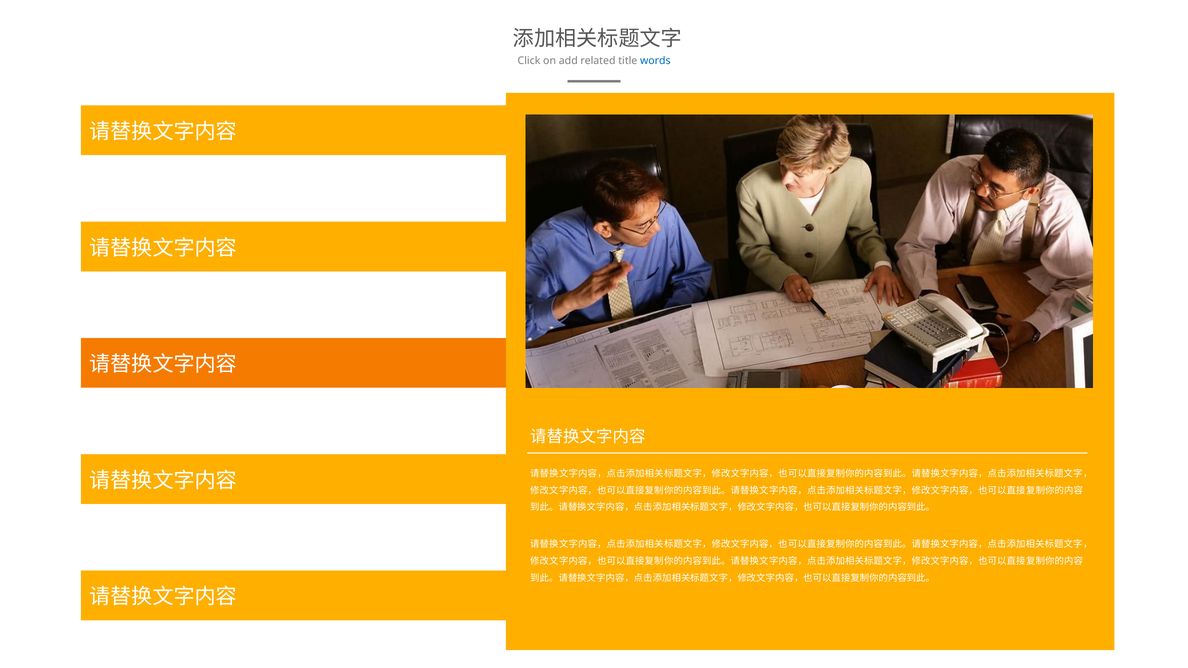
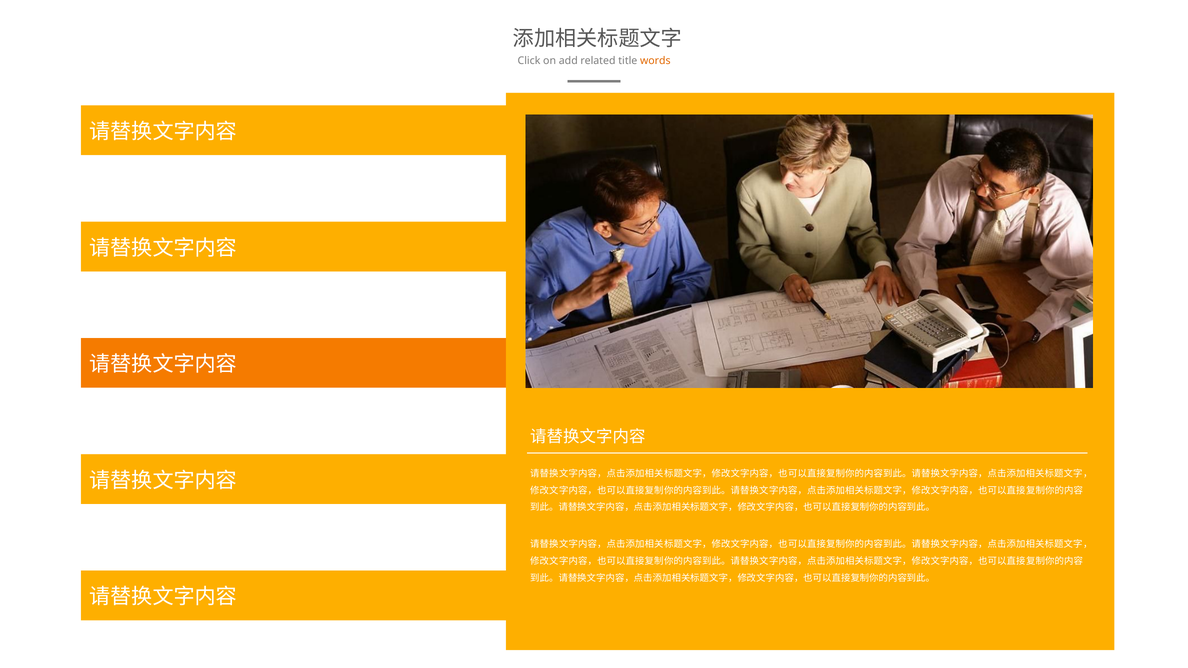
words colour: blue -> orange
